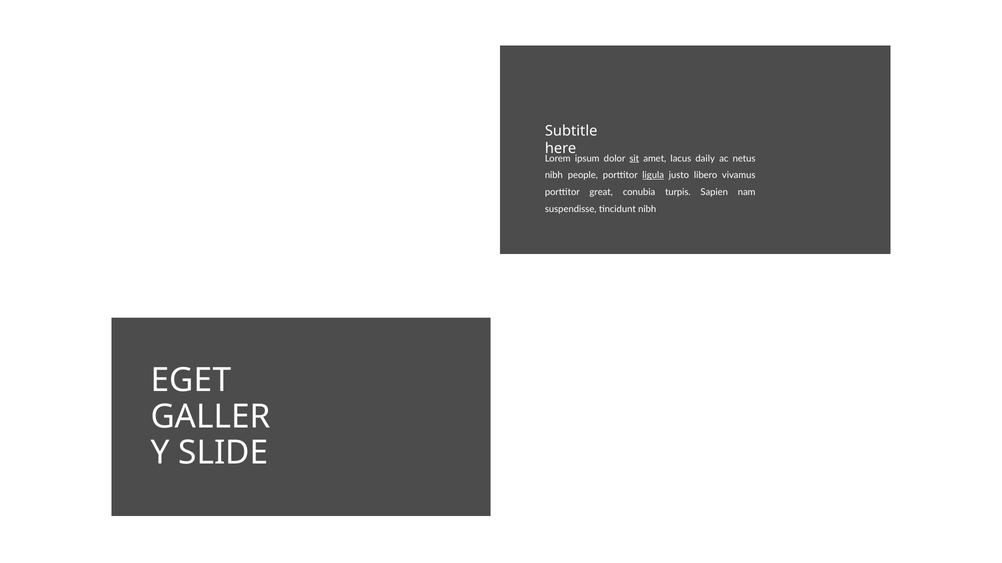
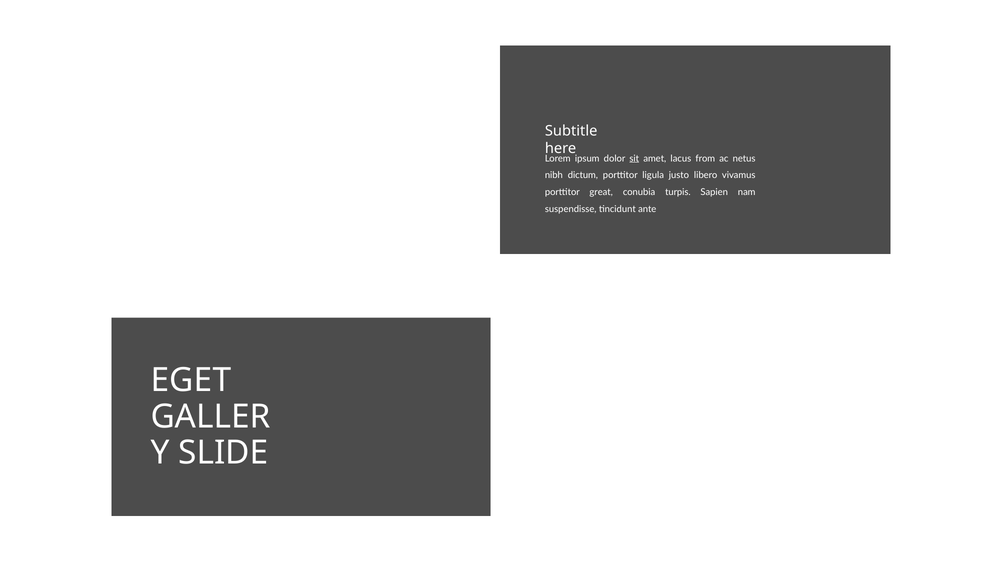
daily: daily -> from
people: people -> dictum
ligula underline: present -> none
tincidunt nibh: nibh -> ante
